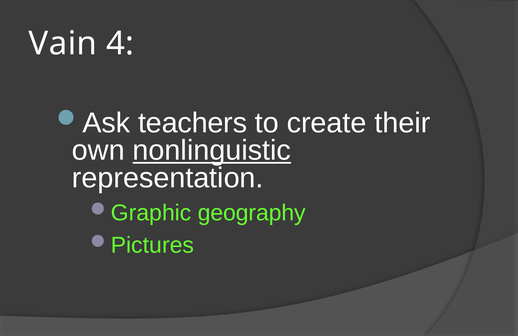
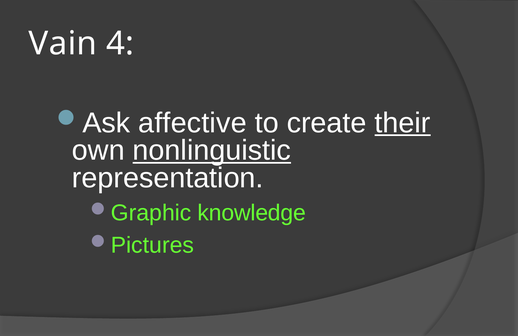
teachers: teachers -> affective
their underline: none -> present
geography: geography -> knowledge
